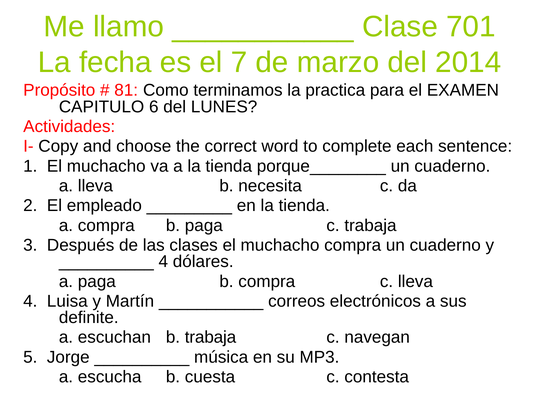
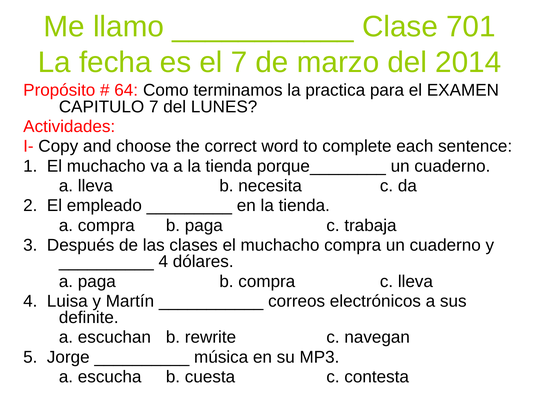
81: 81 -> 64
CAPITULO 6: 6 -> 7
b trabaja: trabaja -> rewrite
